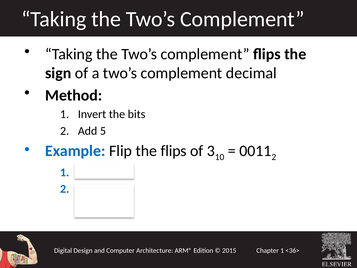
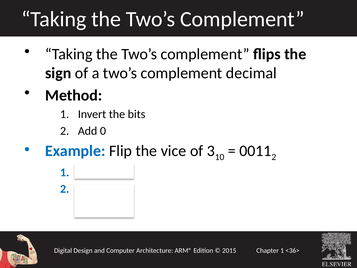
5: 5 -> 0
the flips: flips -> vice
